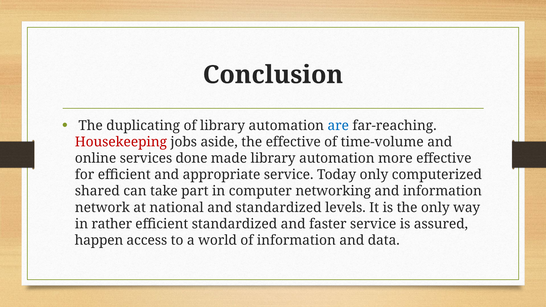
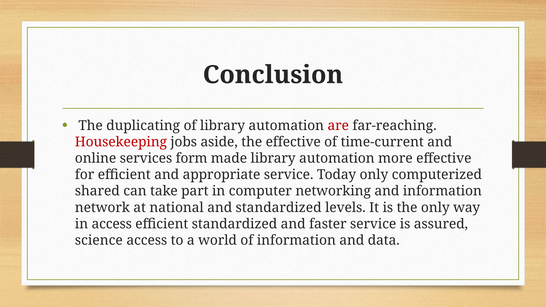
are colour: blue -> red
time-volume: time-volume -> time-current
done: done -> form
in rather: rather -> access
happen: happen -> science
